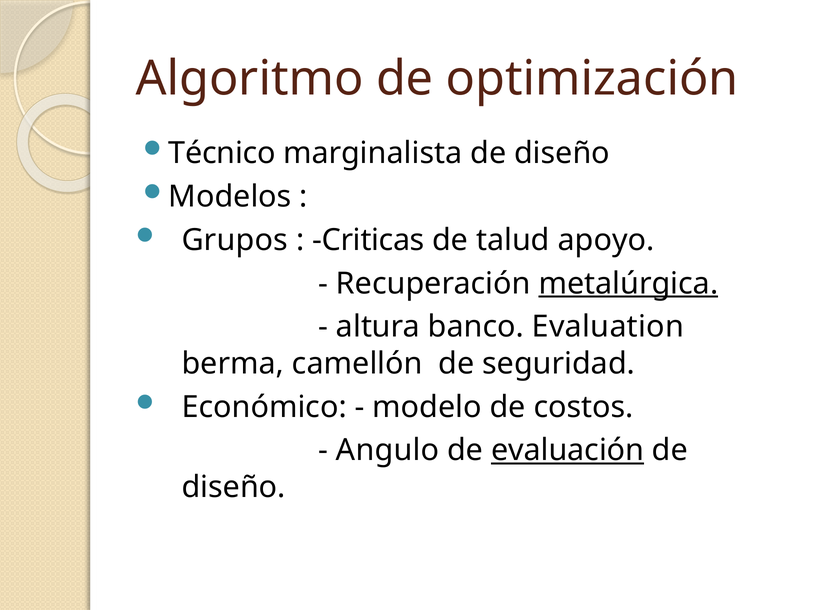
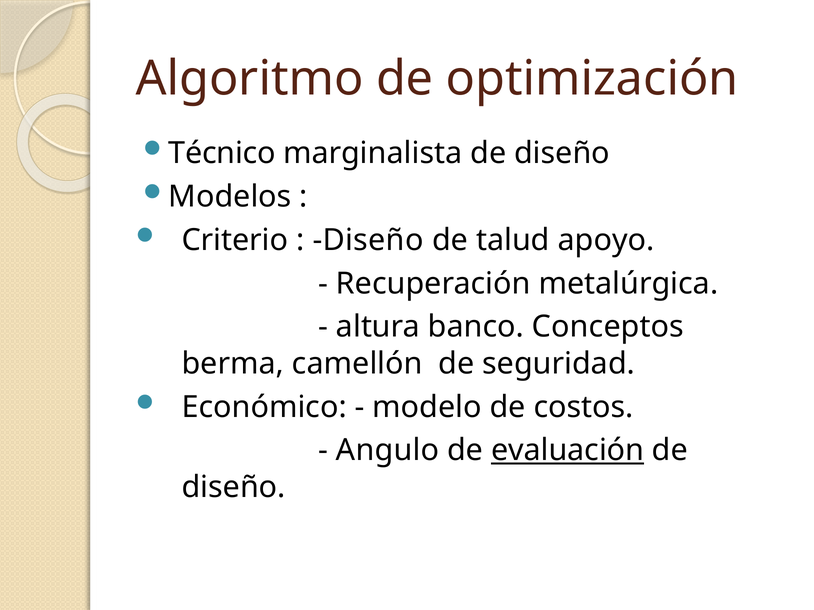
Grupos: Grupos -> Criterio
Criticas at (368, 240): Criticas -> Diseño
metalúrgica underline: present -> none
Evaluation: Evaluation -> Conceptos
